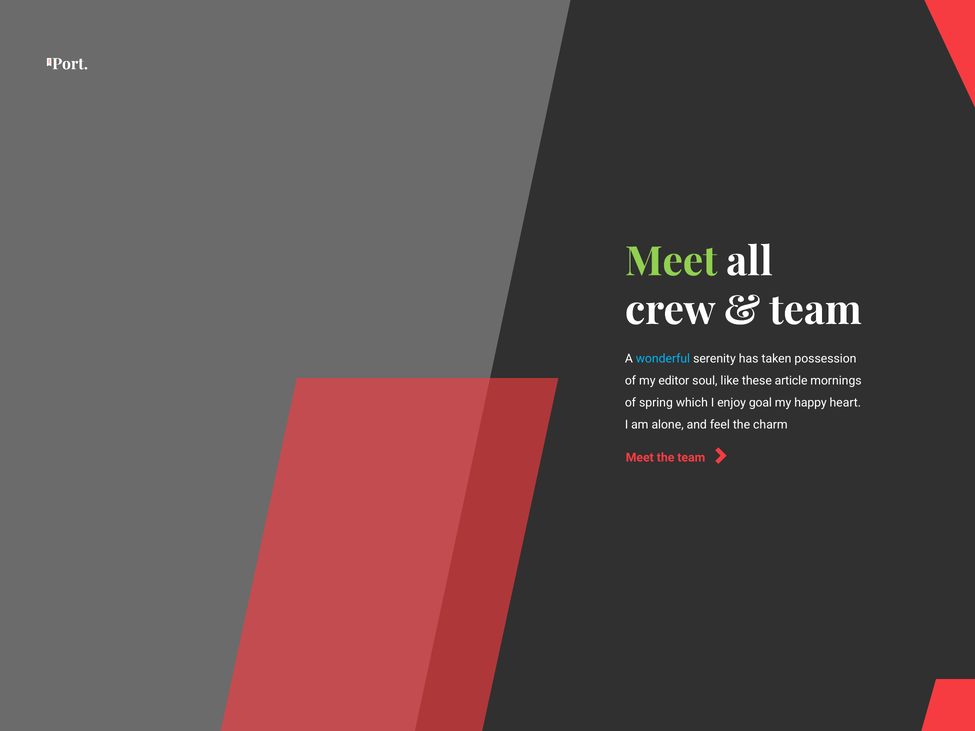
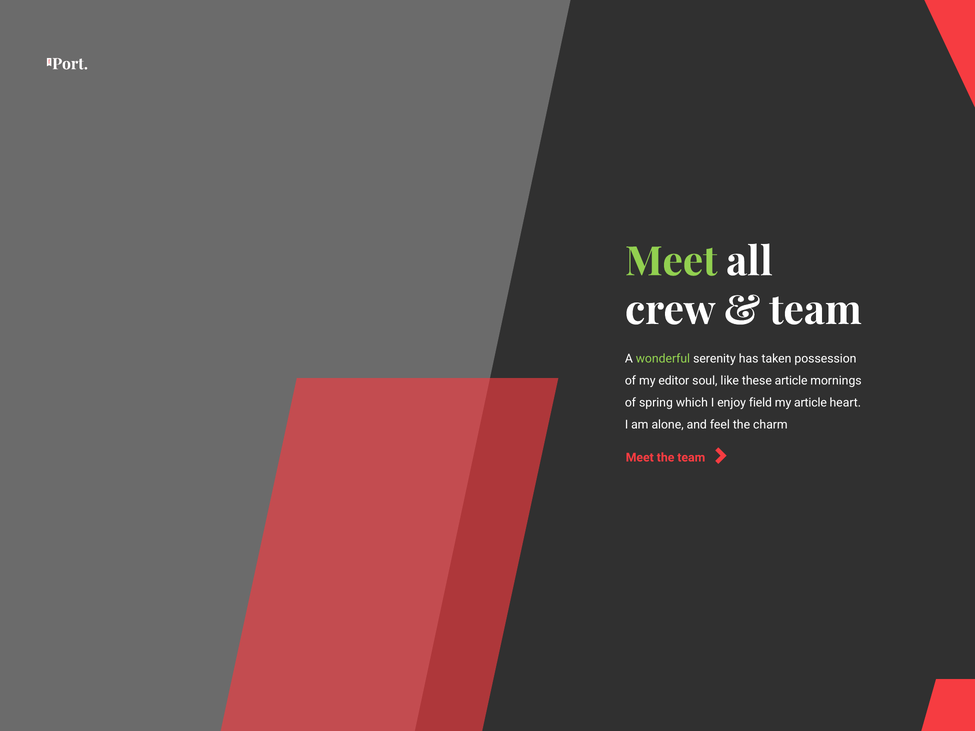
wonderful colour: light blue -> light green
goal: goal -> field
my happy: happy -> article
